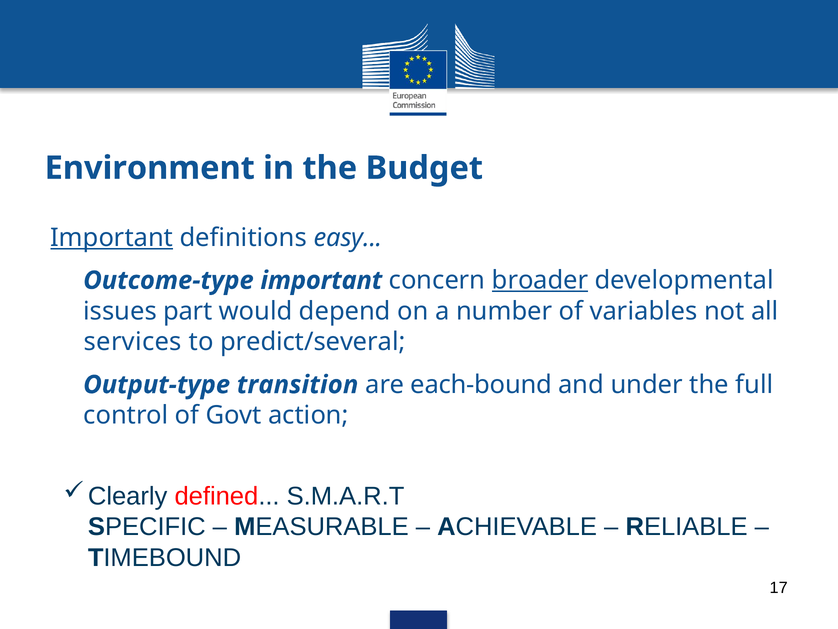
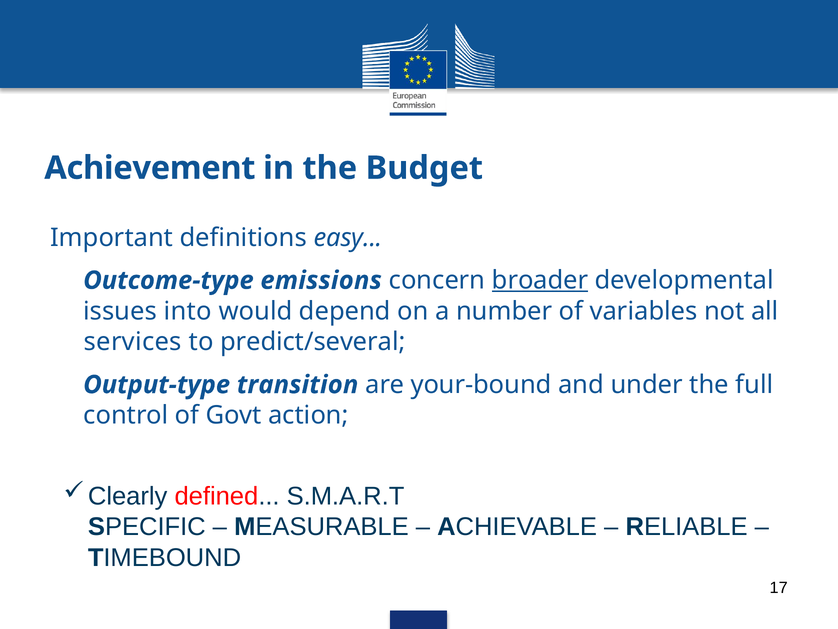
Environment: Environment -> Achievement
Important at (112, 237) underline: present -> none
Outcome-type important: important -> emissions
part: part -> into
each-bound: each-bound -> your-bound
